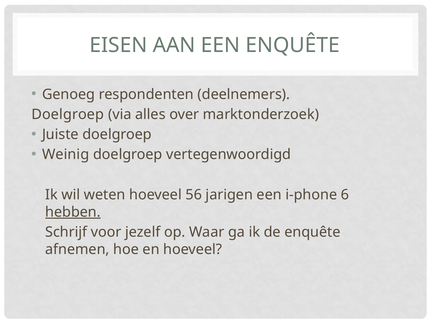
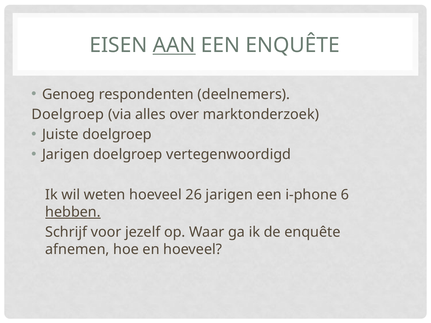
AAN underline: none -> present
Weinig at (66, 155): Weinig -> Jarigen
56: 56 -> 26
